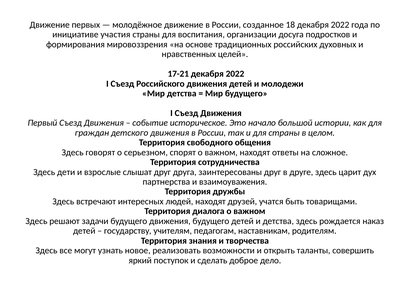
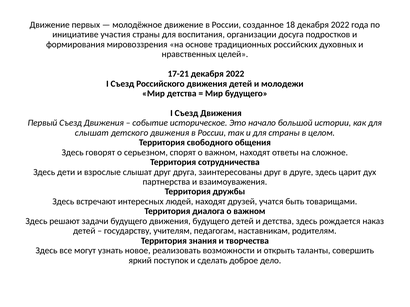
граждан at (92, 133): граждан -> слышат
